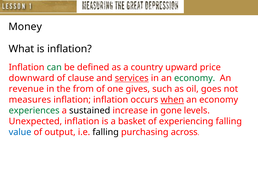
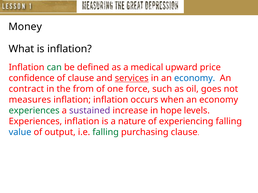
country: country -> medical
downward: downward -> confidence
economy at (195, 78) colour: green -> blue
revenue: revenue -> contract
gives: gives -> force
when underline: present -> none
sustained colour: black -> purple
gone: gone -> hope
Unexpected at (35, 122): Unexpected -> Experiences
basket: basket -> nature
falling at (106, 133) colour: black -> green
purchasing across: across -> clause
